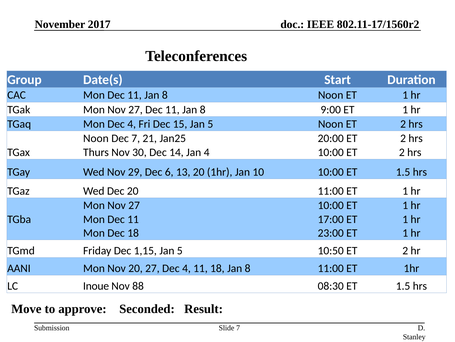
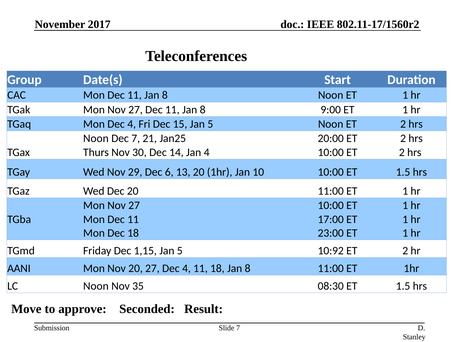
10:50: 10:50 -> 10:92
LC Inoue: Inoue -> Noon
88: 88 -> 35
